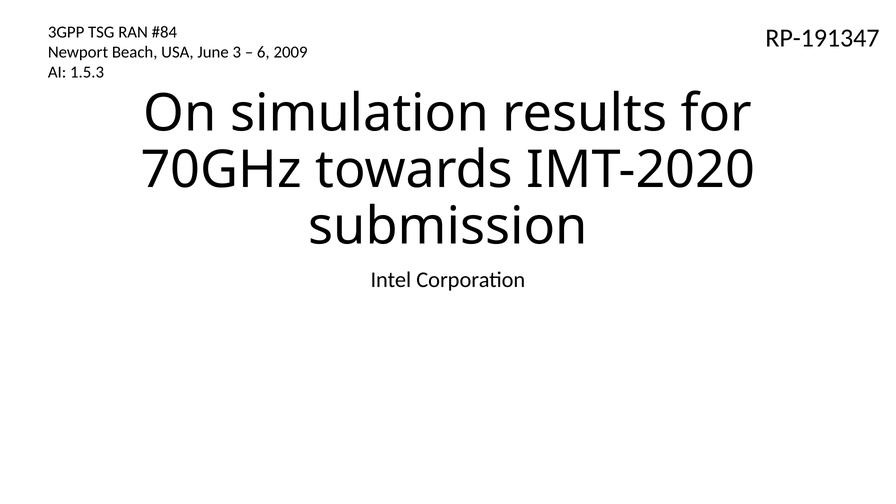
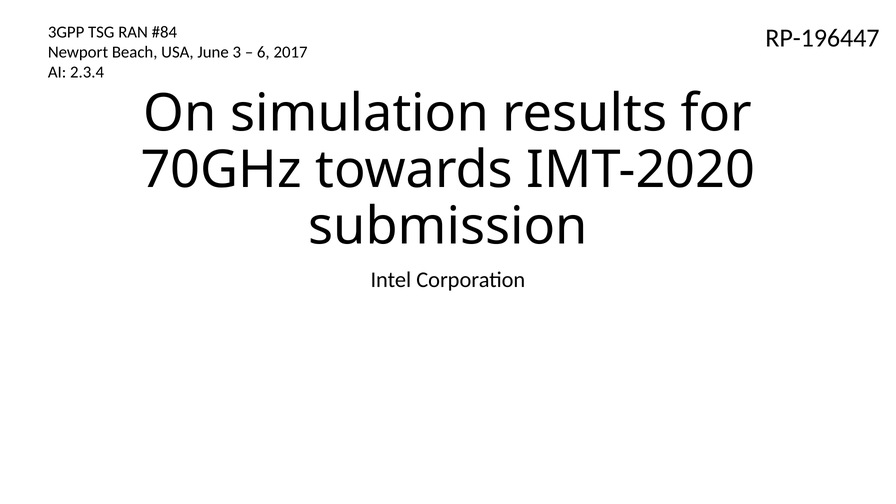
RP-191347: RP-191347 -> RP-196447
2009: 2009 -> 2017
1.5.3: 1.5.3 -> 2.3.4
